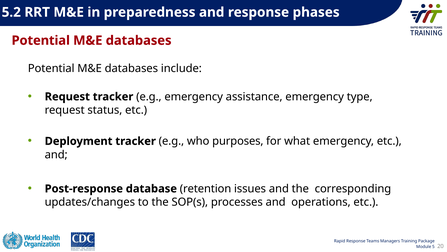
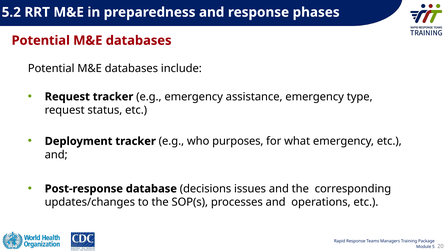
retention: retention -> decisions
